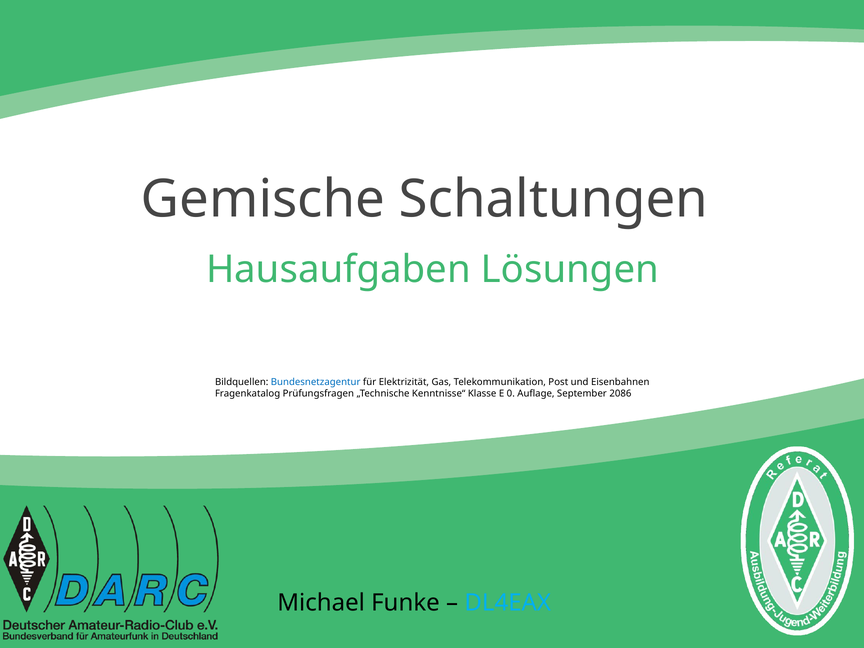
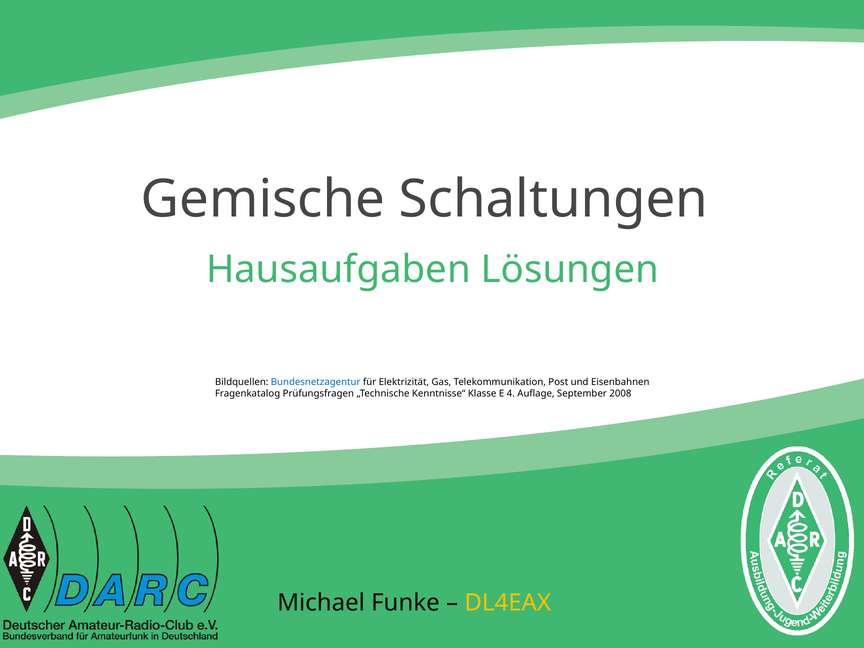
0: 0 -> 4
2086: 2086 -> 2008
DL4EAX colour: light blue -> yellow
